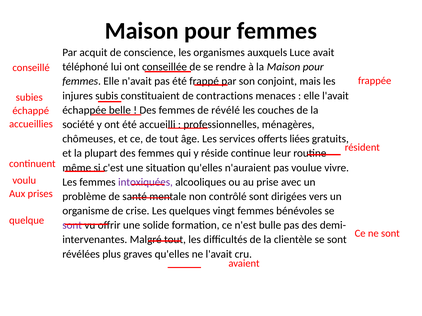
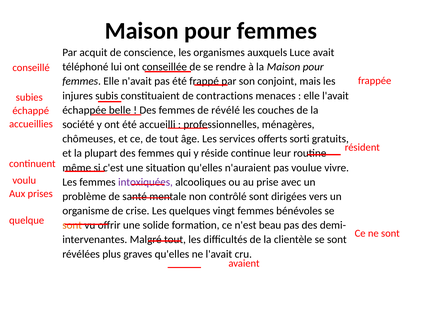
liées: liées -> sorti
sont at (72, 226) colour: purple -> orange
bulle: bulle -> beau
